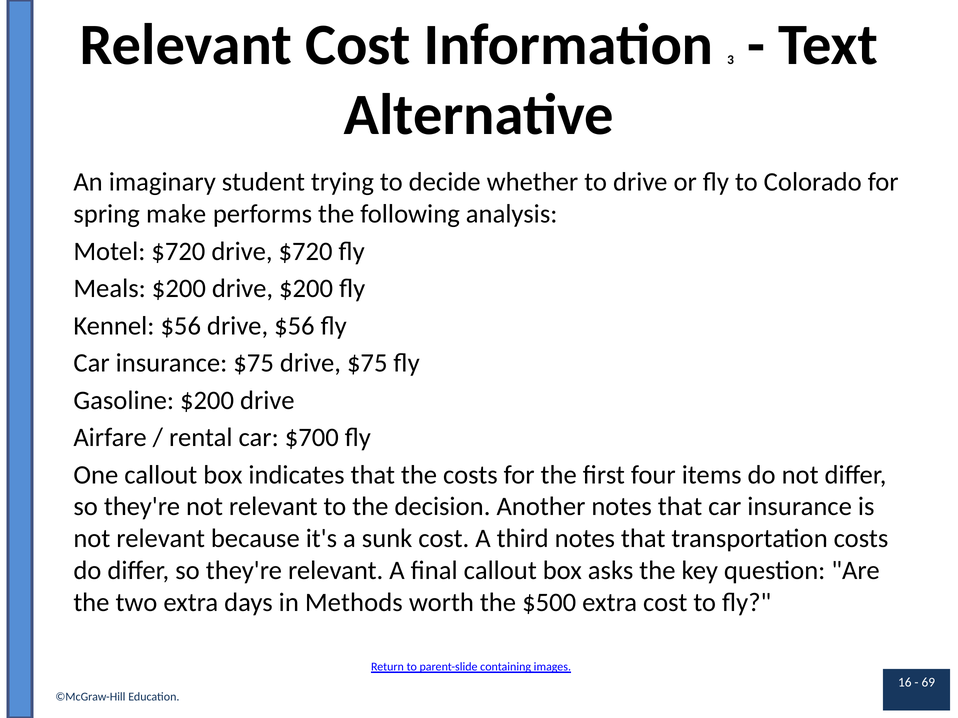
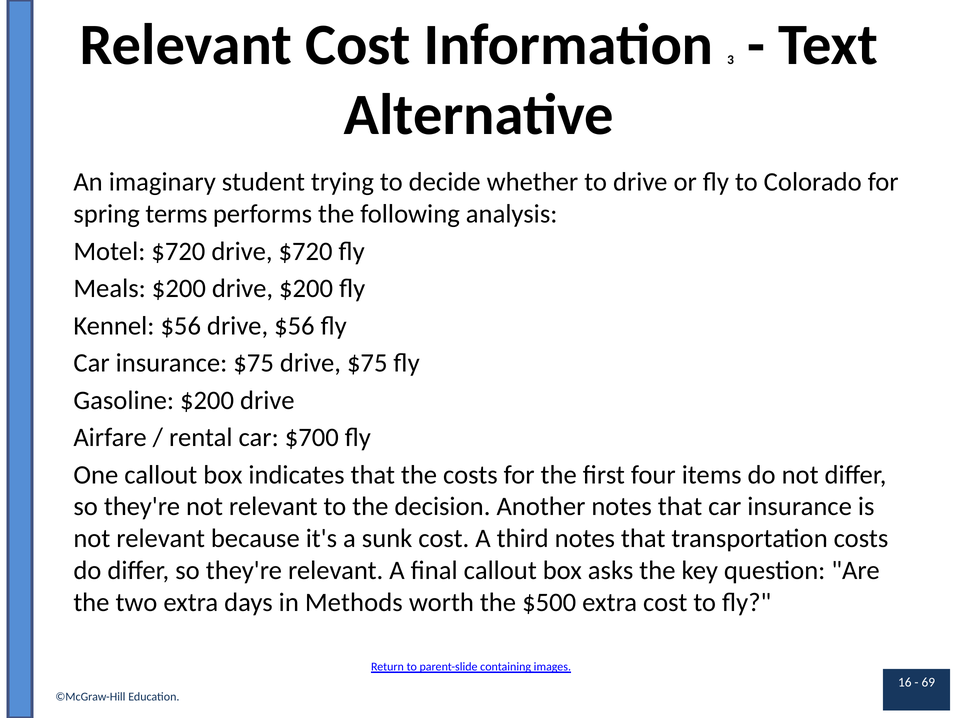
make: make -> terms
